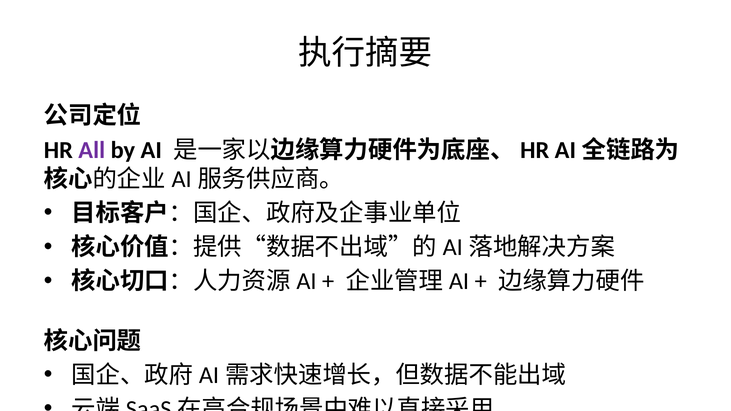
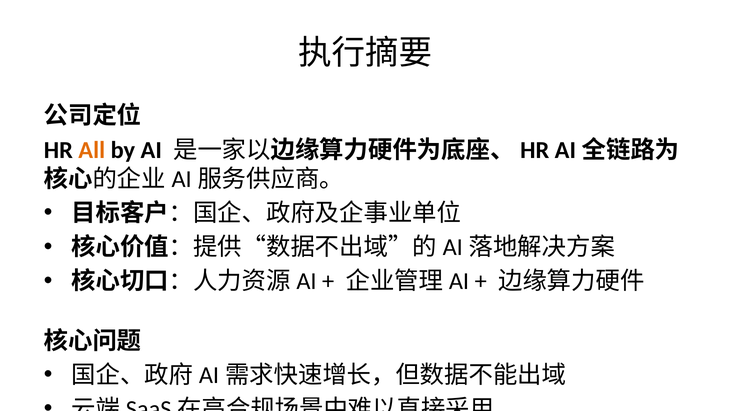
All colour: purple -> orange
